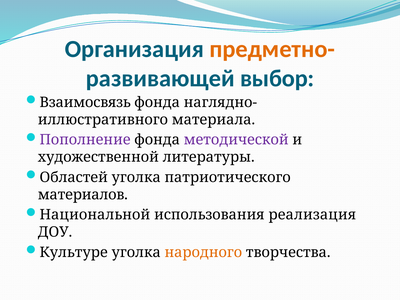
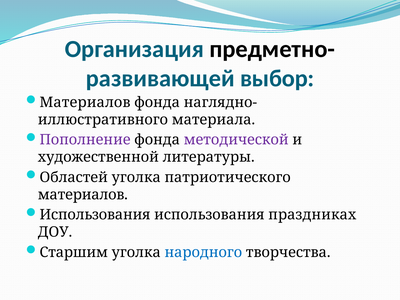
предметно- colour: orange -> black
Взаимосвязь at (85, 102): Взаимосвязь -> Материалов
Национальной at (95, 215): Национальной -> Использования
реализация: реализация -> праздниках
Культуре: Культуре -> Старшим
народного colour: orange -> blue
